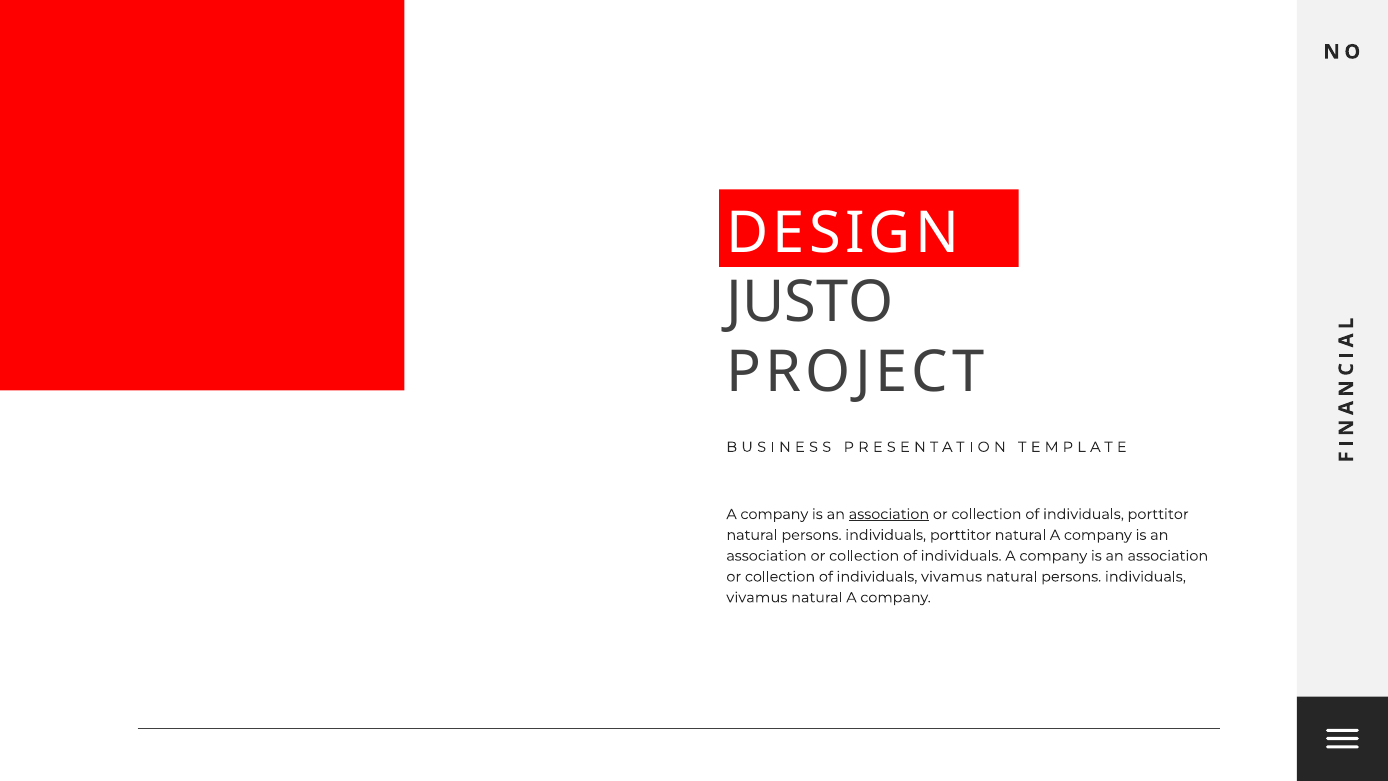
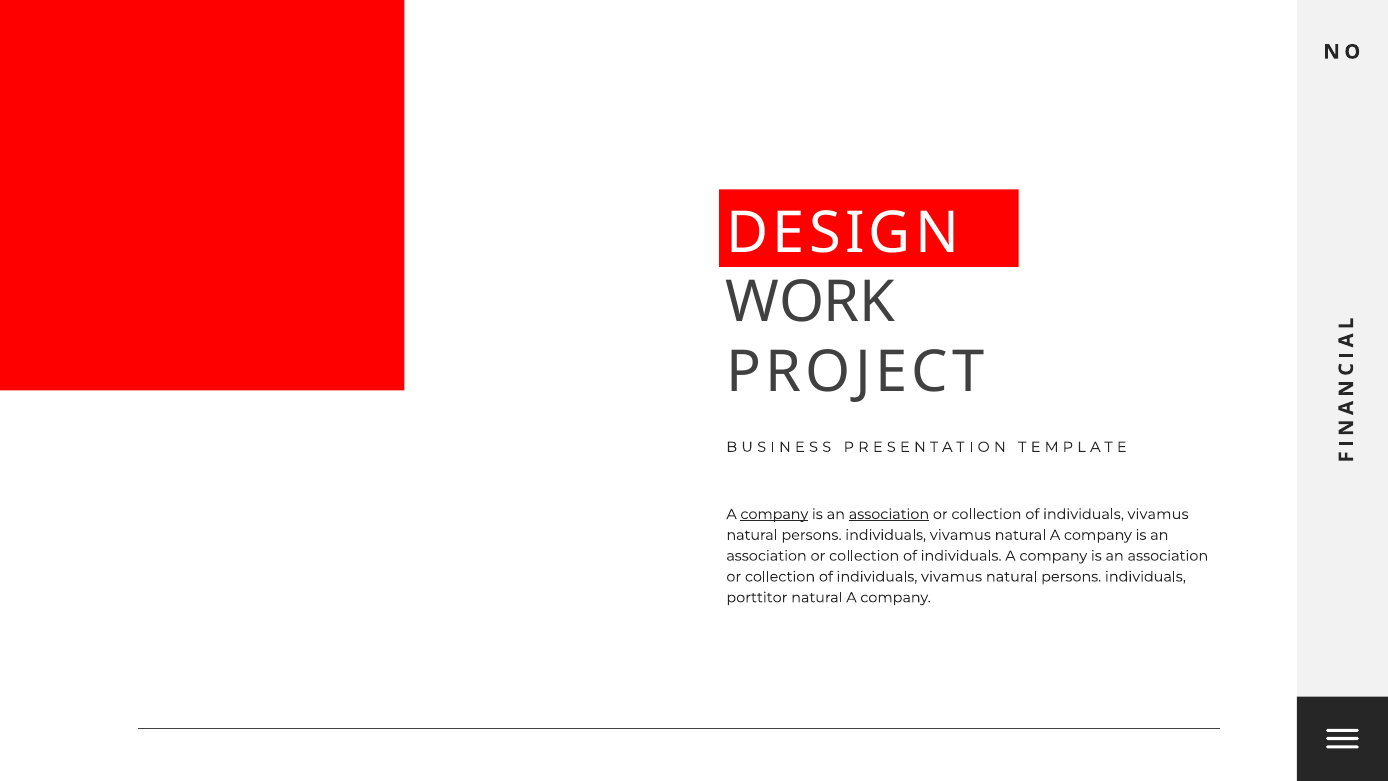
JUSTO: JUSTO -> WORK
company at (774, 514) underline: none -> present
porttitor at (1158, 514): porttitor -> vivamus
persons individuals porttitor: porttitor -> vivamus
vivamus at (757, 597): vivamus -> porttitor
